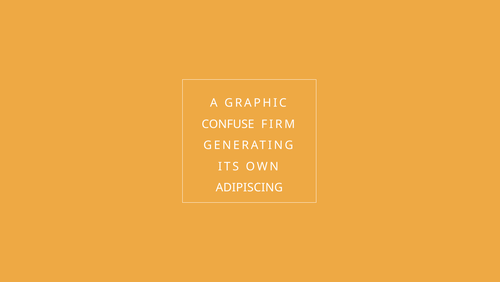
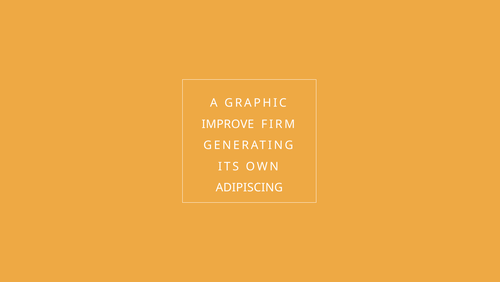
CONFUSE: CONFUSE -> IMPROVE
